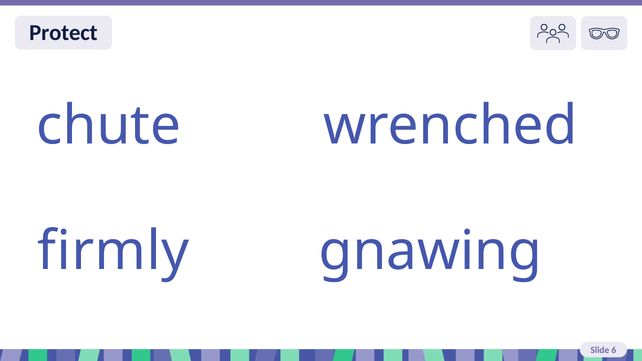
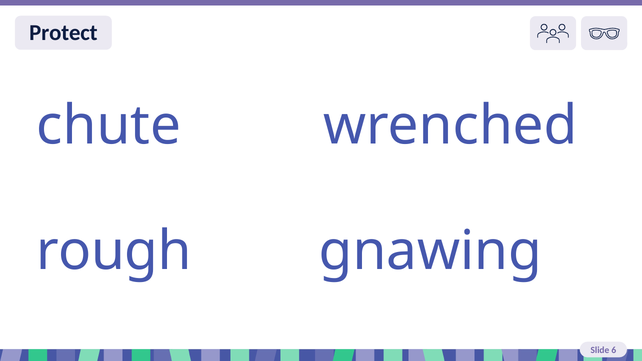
firmly: firmly -> rough
